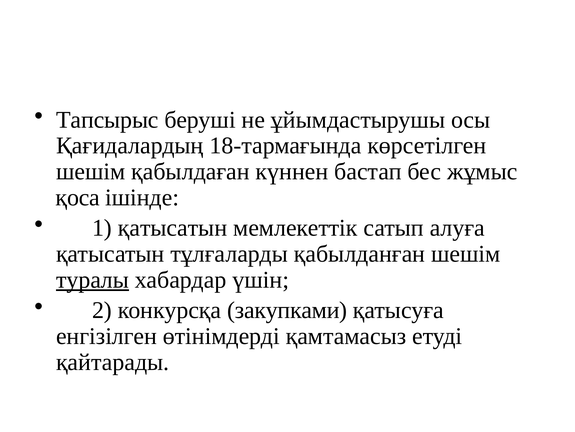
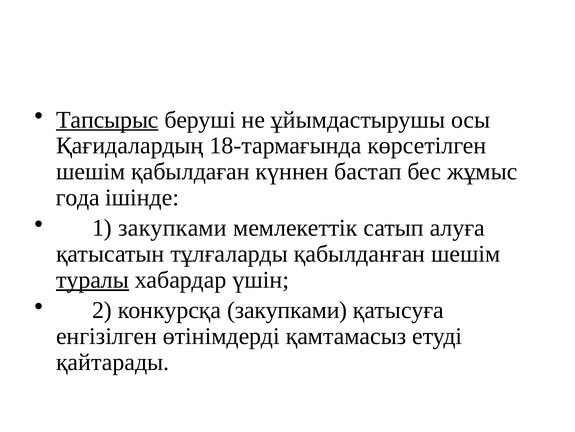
Тапсырыс underline: none -> present
қоса: қоса -> года
1 қатысатын: қатысатын -> закупками
